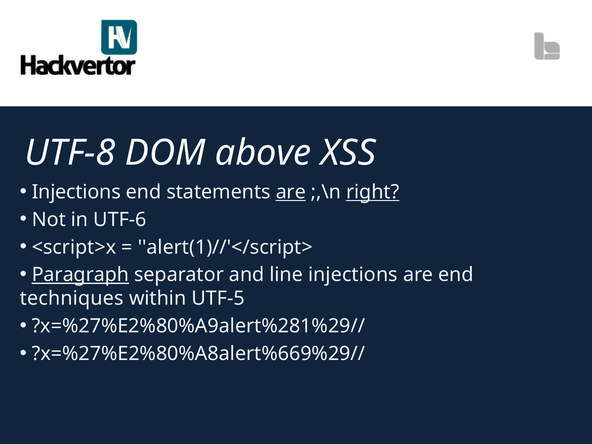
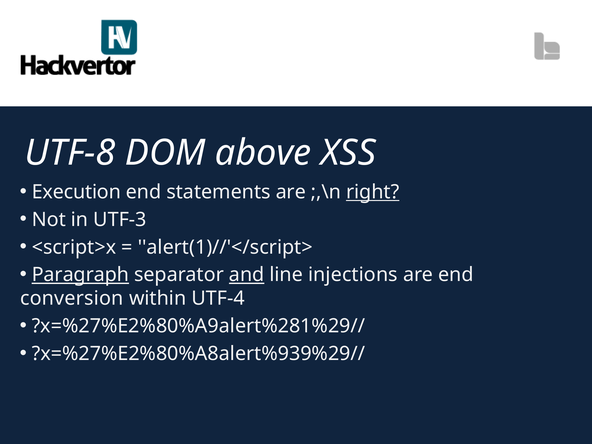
Injections at (76, 192): Injections -> Execution
are at (291, 192) underline: present -> none
UTF-6: UTF-6 -> UTF-3
and underline: none -> present
techniques: techniques -> conversion
UTF-5: UTF-5 -> UTF-4
?x=%27%E2%80%A8alert%669%29//: ?x=%27%E2%80%A8alert%669%29// -> ?x=%27%E2%80%A8alert%939%29//
